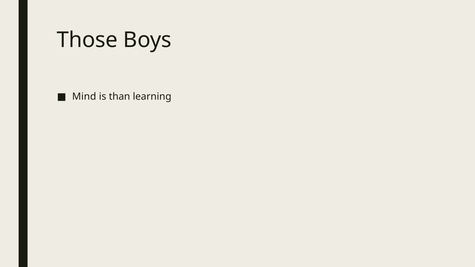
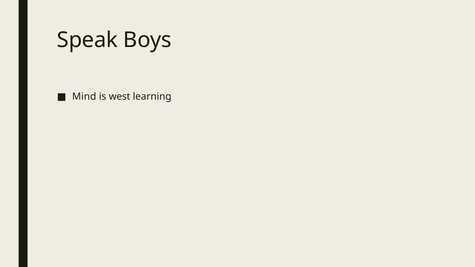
Those: Those -> Speak
than: than -> west
